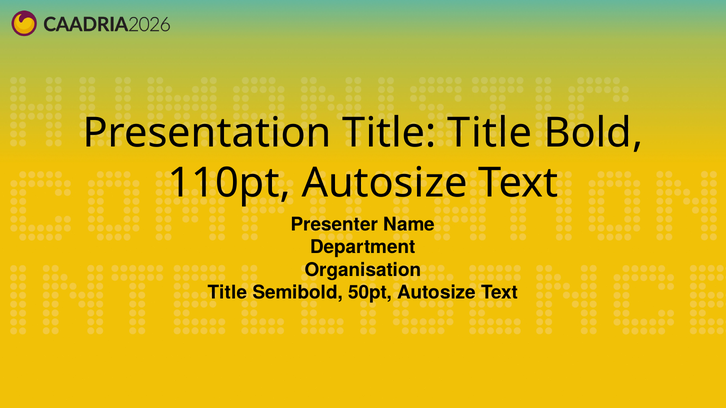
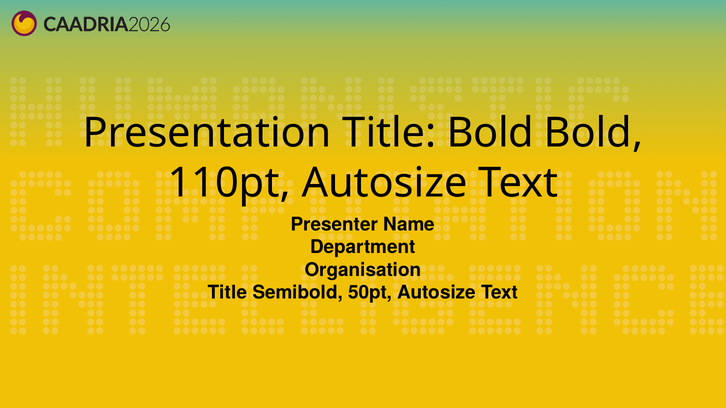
Title Title: Title -> Bold
